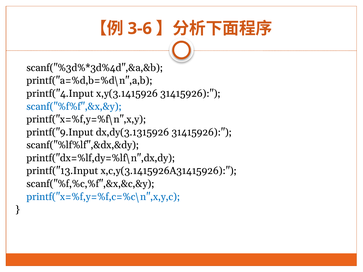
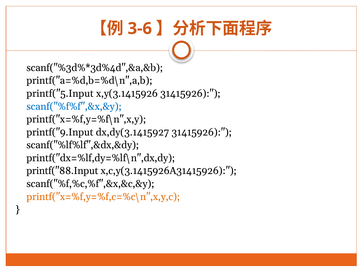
printf("4.Input: printf("4.Input -> printf("5.Input
dx,dy(3.1315926: dx,dy(3.1315926 -> dx,dy(3.1415927
printf("13.Input: printf("13.Input -> printf("88.Input
printf("x=%f,y=%f,c=%c\n",x,y,c colour: blue -> orange
